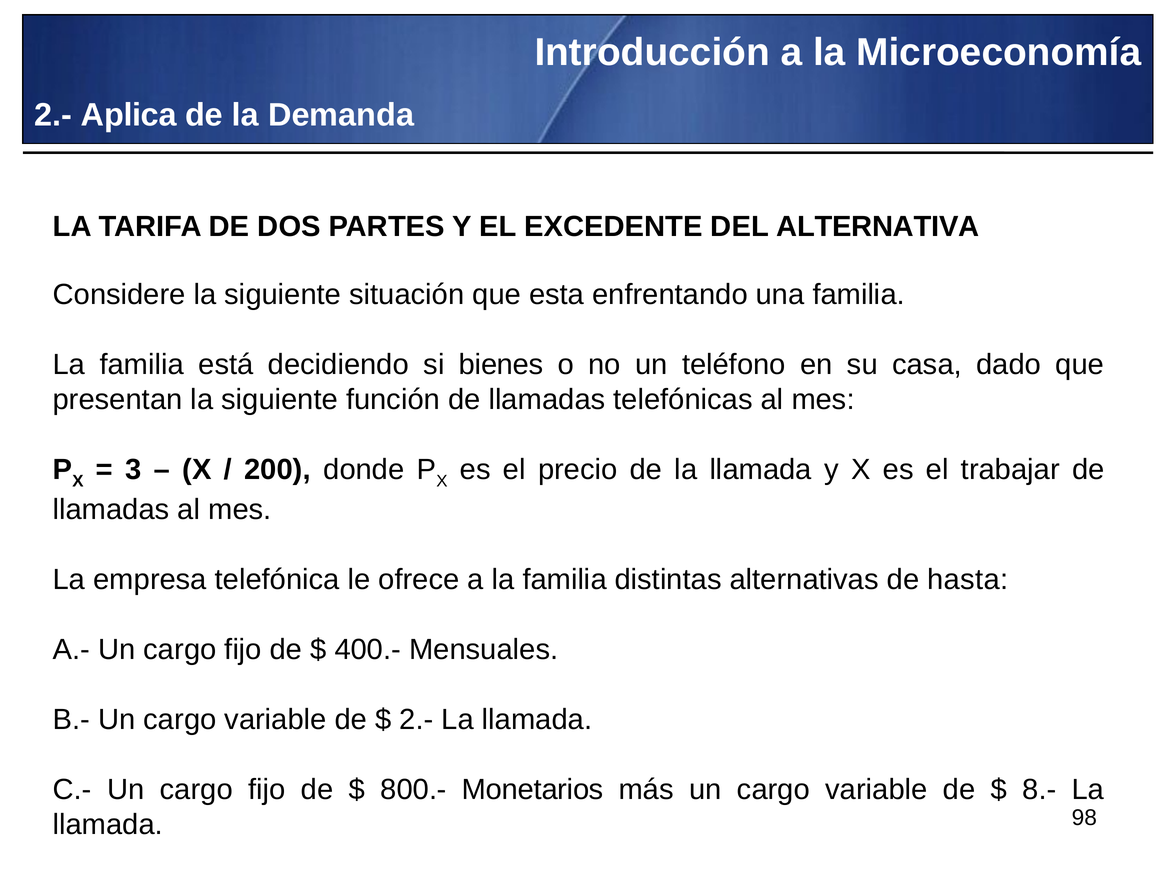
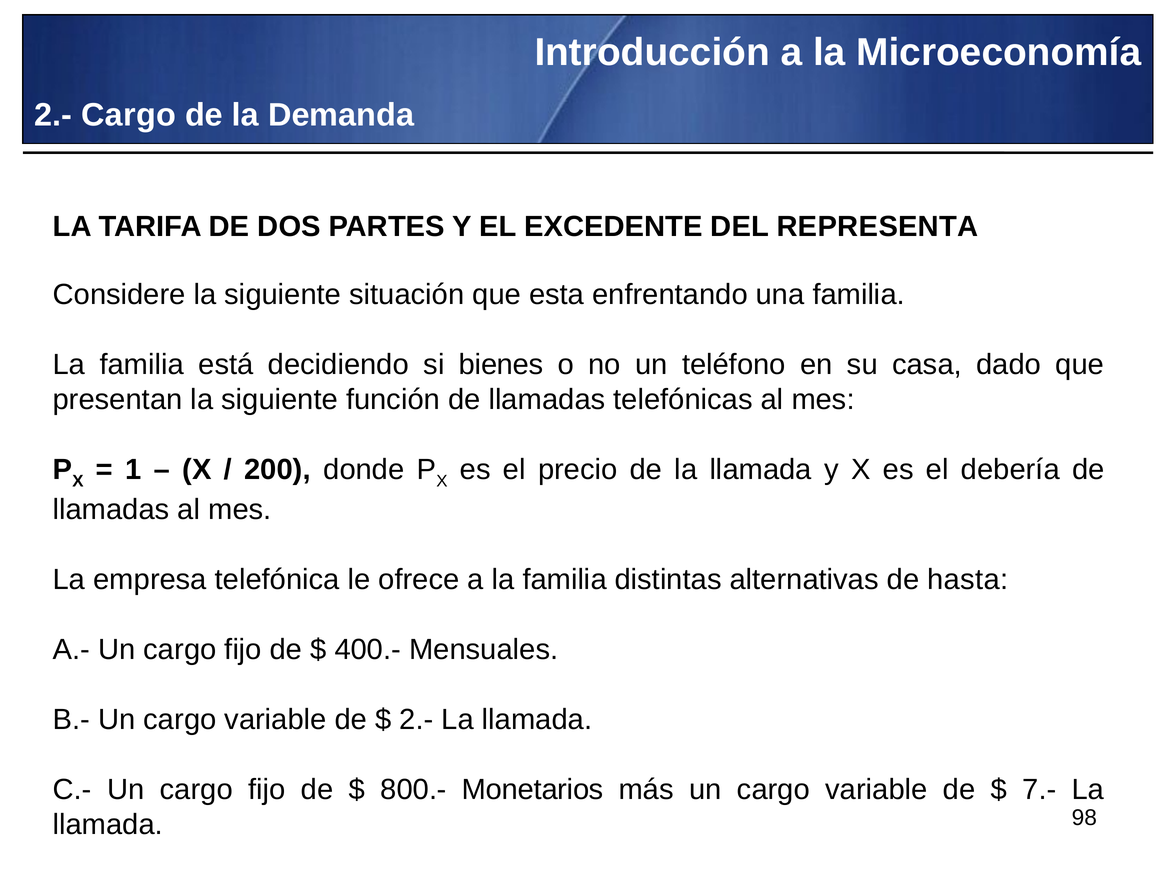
2.- Aplica: Aplica -> Cargo
ALTERNATIVA: ALTERNATIVA -> REPRESENTA
3: 3 -> 1
trabajar: trabajar -> debería
8.-: 8.- -> 7.-
